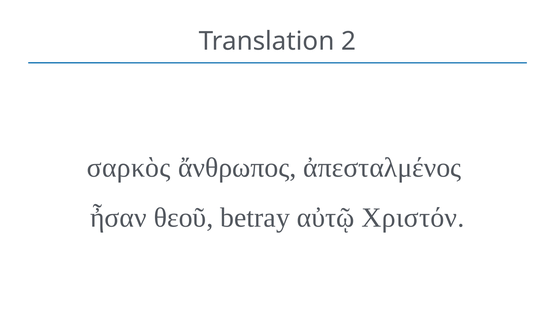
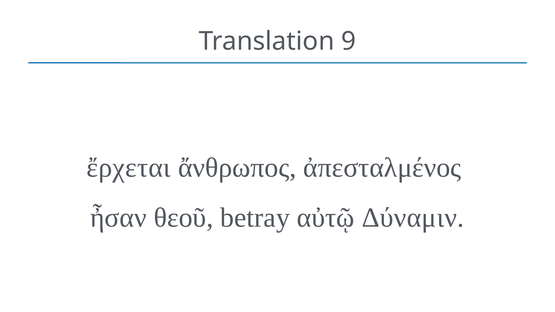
2: 2 -> 9
σαρκὸς: σαρκὸς -> ἔρχεται
Χριστόν: Χριστόν -> Δύναμιν
